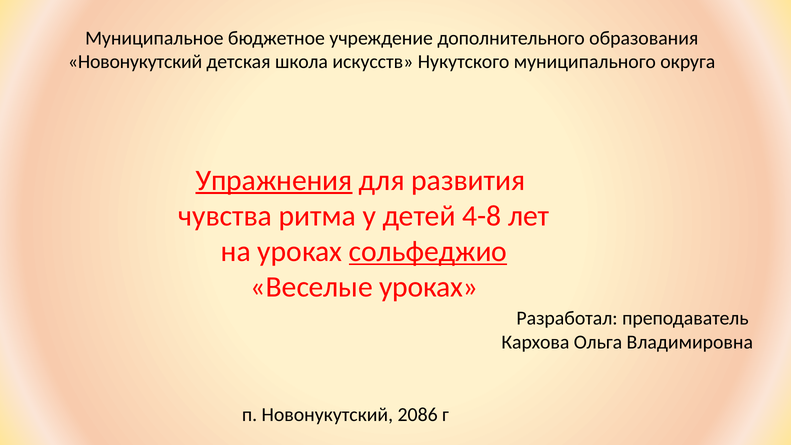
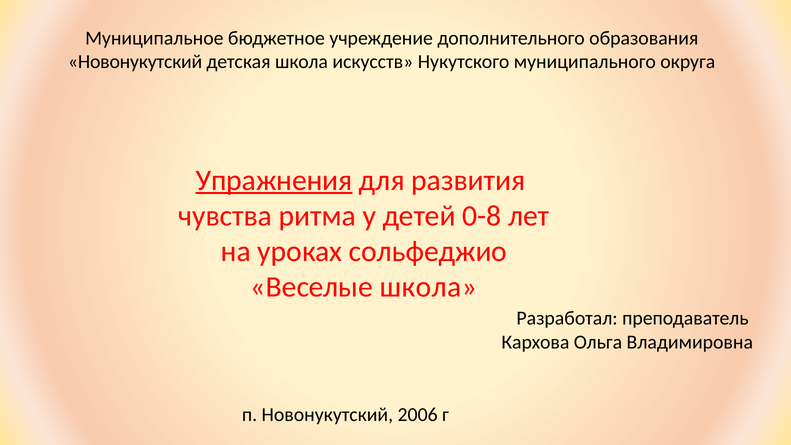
4-8: 4-8 -> 0-8
сольфеджио underline: present -> none
Веселые уроках: уроках -> школа
2086: 2086 -> 2006
